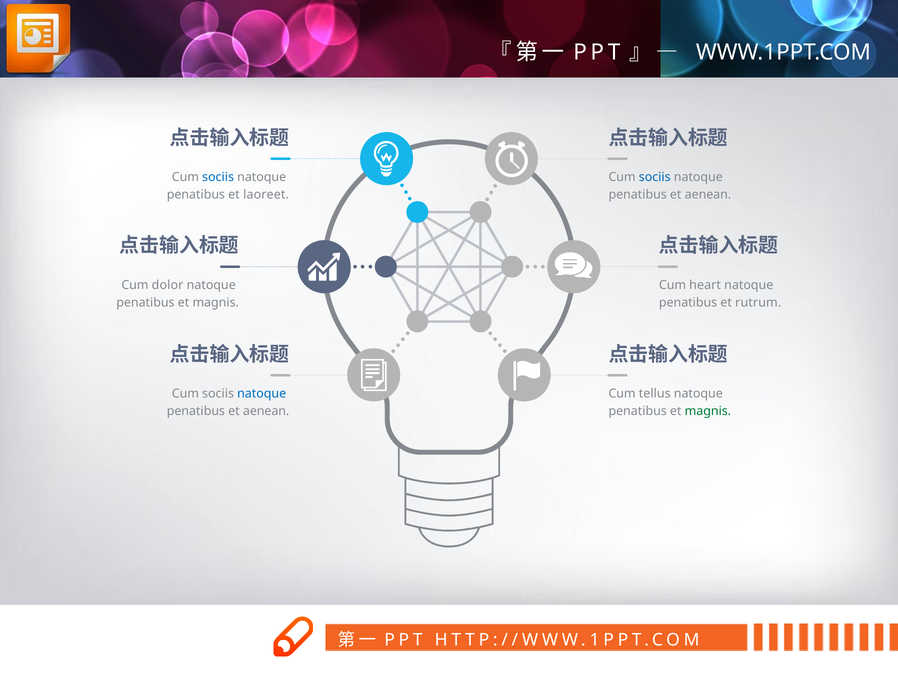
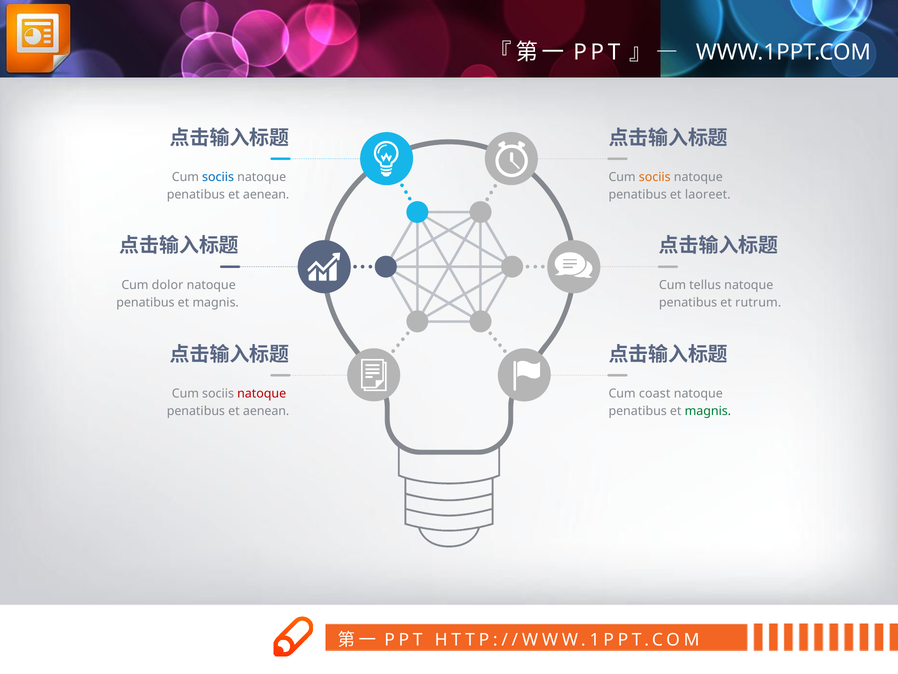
sociis at (655, 177) colour: blue -> orange
laoreet at (266, 194): laoreet -> aenean
aenean at (708, 194): aenean -> laoreet
heart: heart -> tellus
natoque at (262, 393) colour: blue -> red
tellus: tellus -> coast
